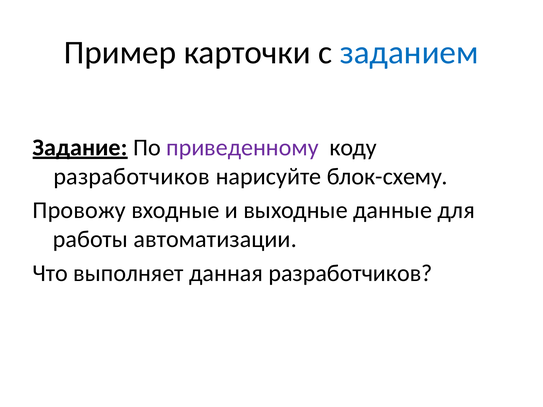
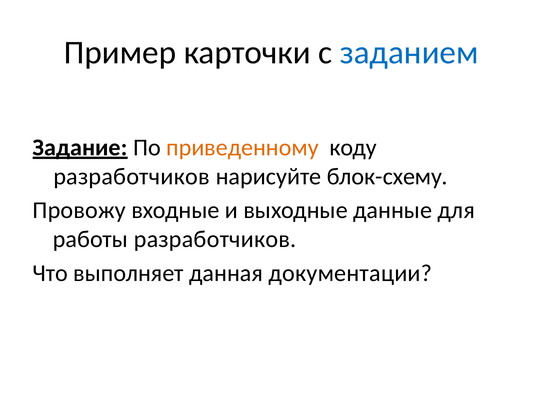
приведенному colour: purple -> orange
работы автоматизации: автоматизации -> разработчиков
данная разработчиков: разработчиков -> документации
